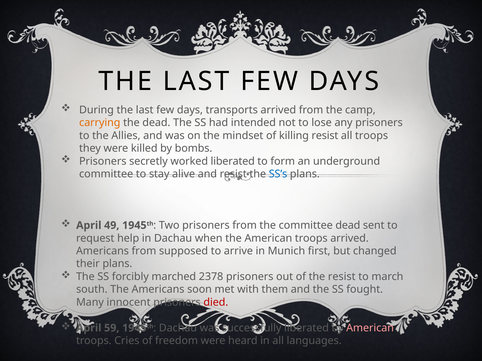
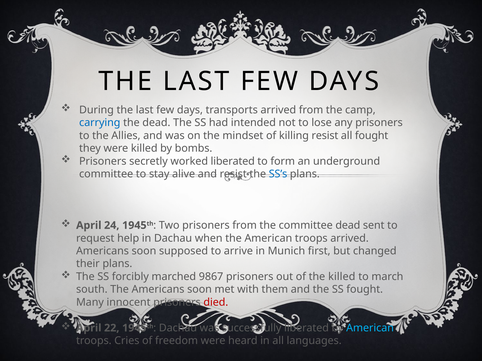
carrying colour: orange -> blue
all troops: troops -> fought
49: 49 -> 24
from at (144, 251): from -> soon
2378: 2378 -> 9867
the resist: resist -> killed
59: 59 -> 22
American at (370, 328) colour: pink -> light blue
